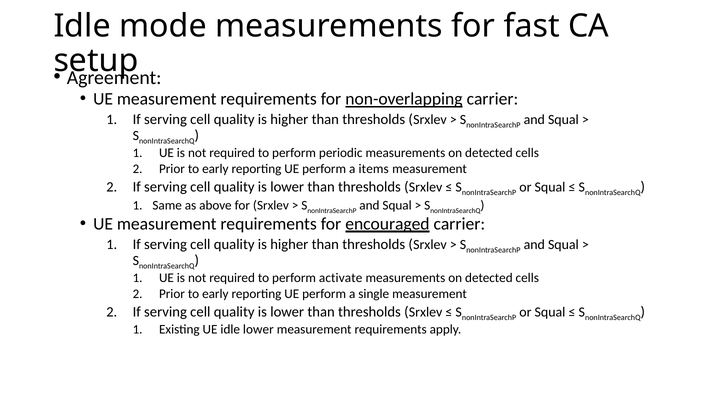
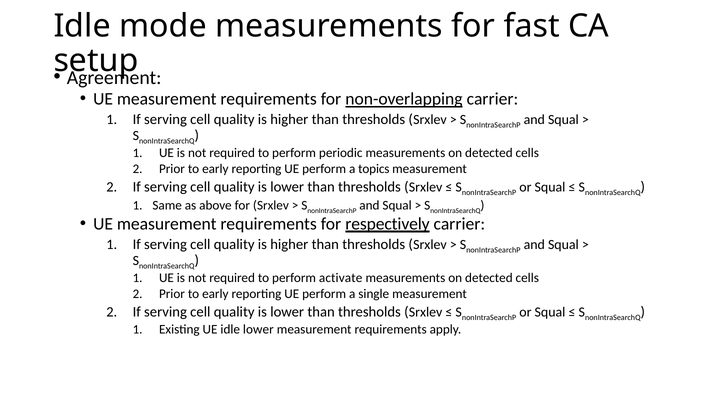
items: items -> topics
encouraged: encouraged -> respectively
